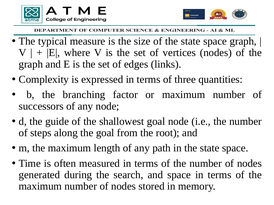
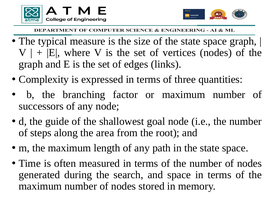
the goal: goal -> area
